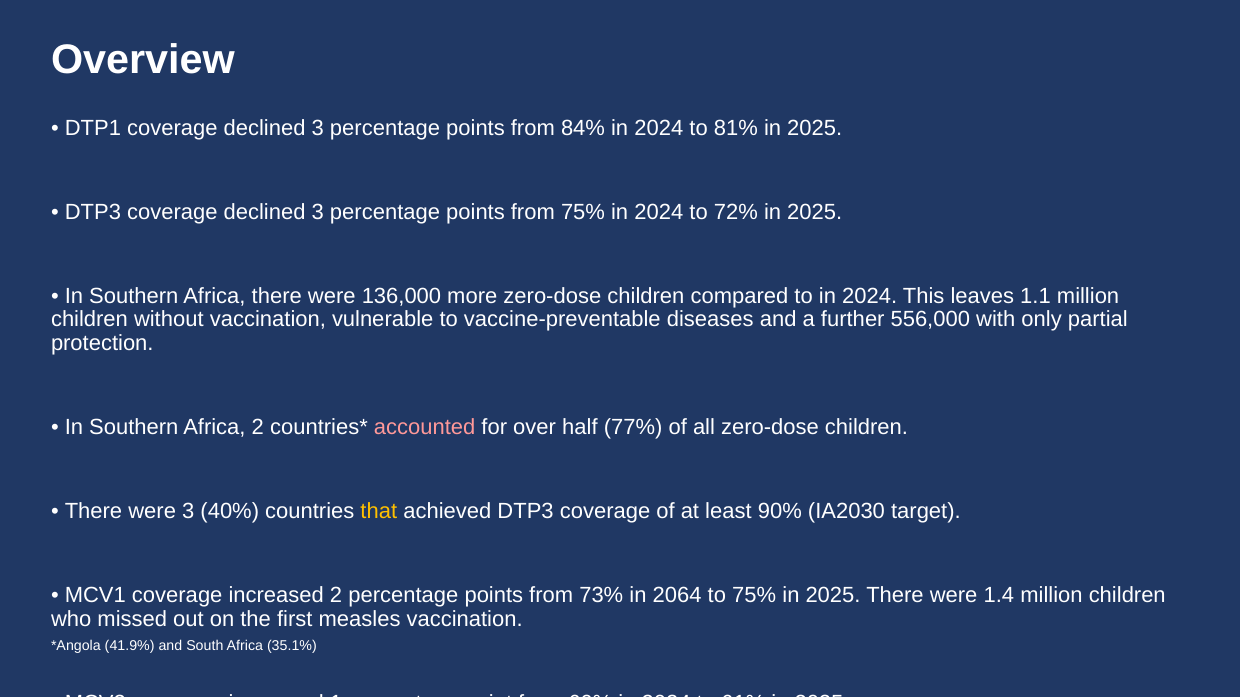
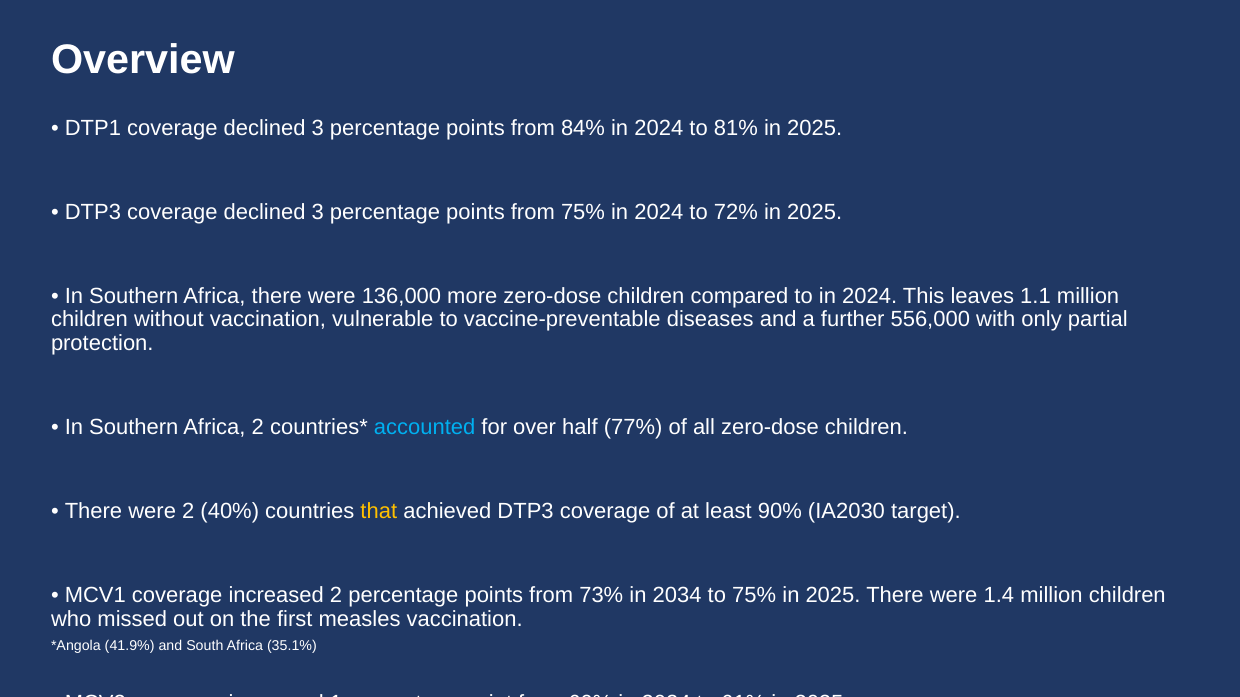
accounted colour: pink -> light blue
were 3: 3 -> 2
2064: 2064 -> 2034
